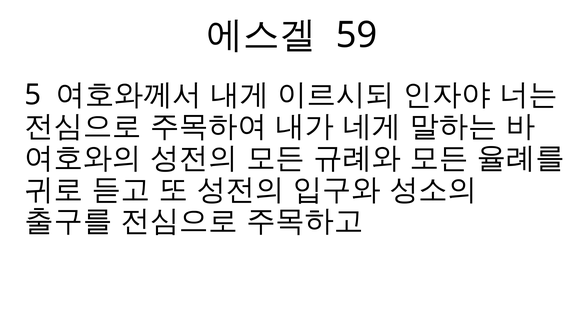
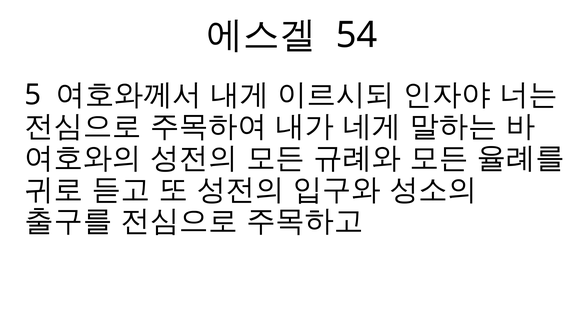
59: 59 -> 54
